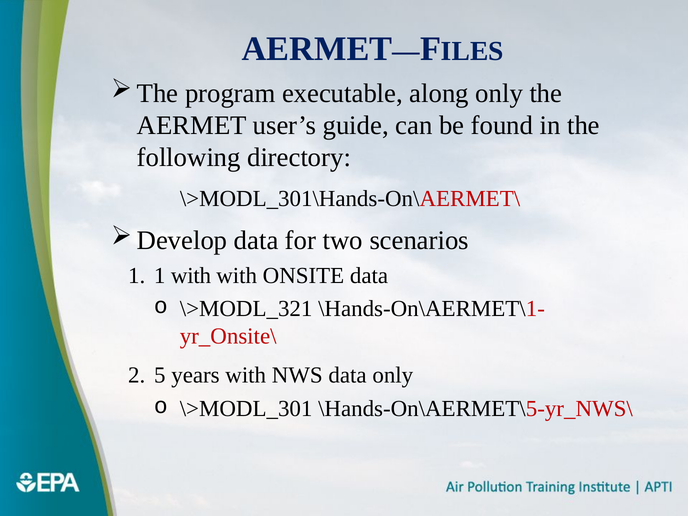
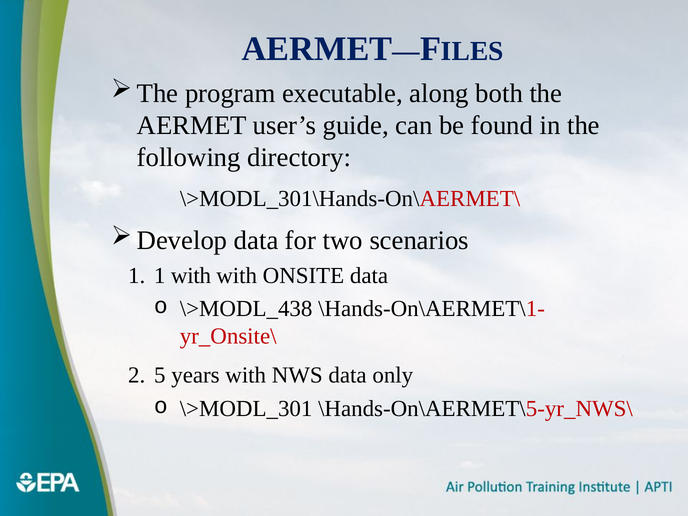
along only: only -> both
\>MODL_321: \>MODL_321 -> \>MODL_438
